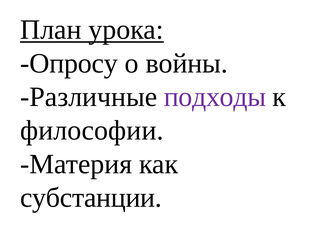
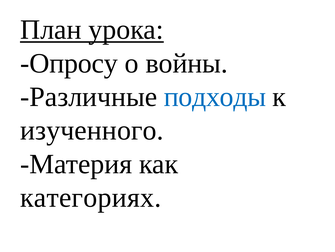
подходы colour: purple -> blue
философии: философии -> изученного
субстанции: субстанции -> категориях
